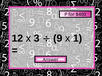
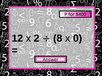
3: 3 -> 2
9: 9 -> 8
1: 1 -> 0
